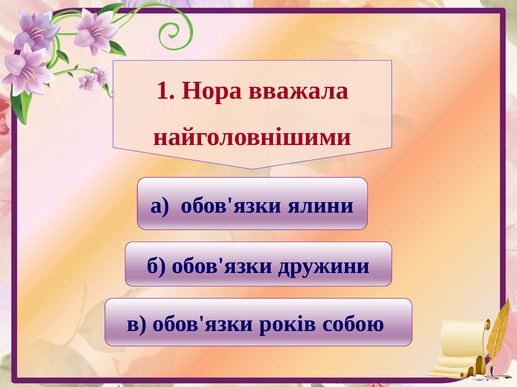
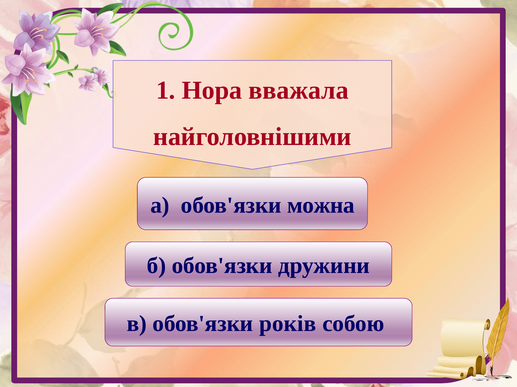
ялини: ялини -> можна
